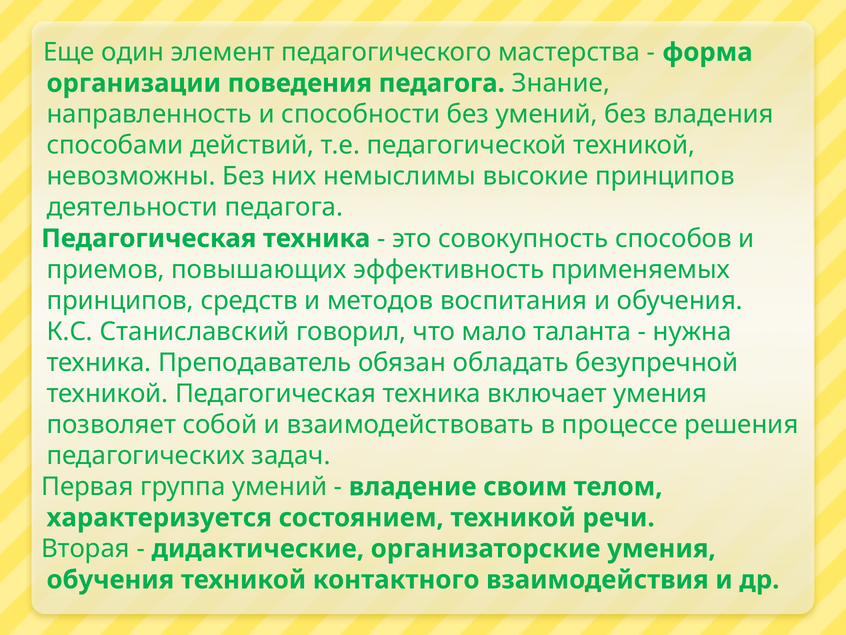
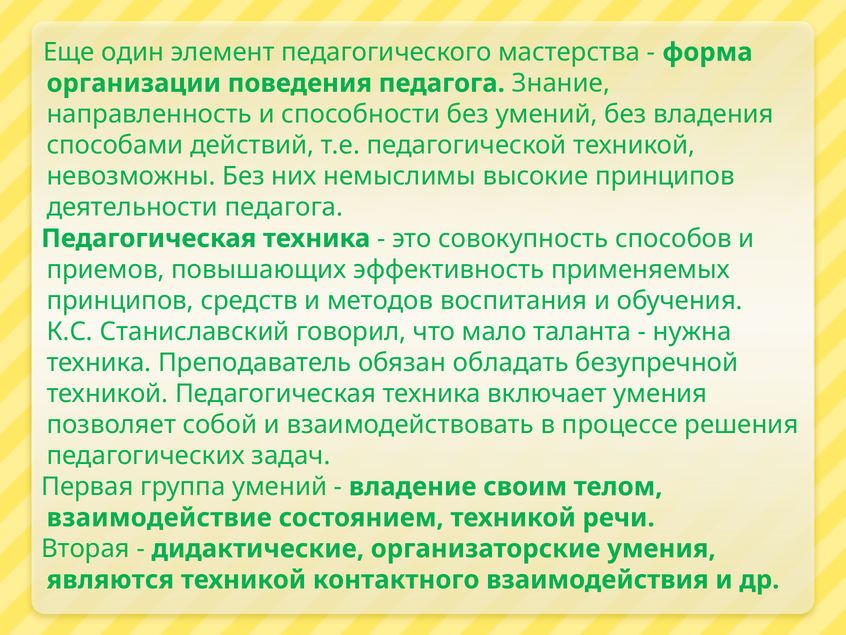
характеризуется: характеризуется -> взаимодействие
обучения at (110, 579): обучения -> являются
